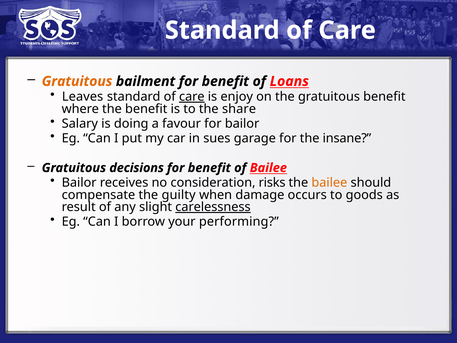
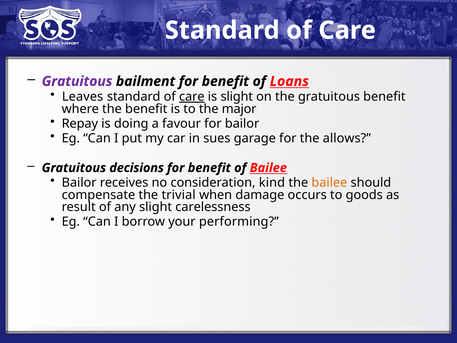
Gratuitous at (77, 81) colour: orange -> purple
is enjoy: enjoy -> slight
share: share -> major
Salary: Salary -> Repay
insane: insane -> allows
risks: risks -> kind
guilty: guilty -> trivial
carelessness underline: present -> none
